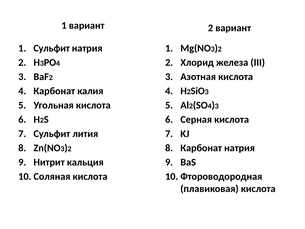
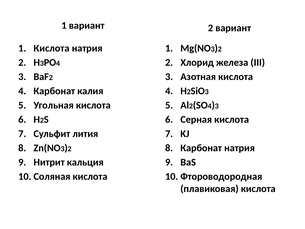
1 Сульфит: Сульфит -> Кислота
